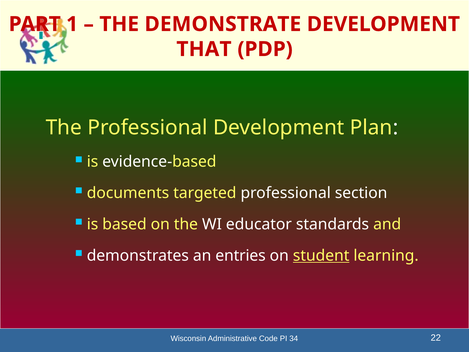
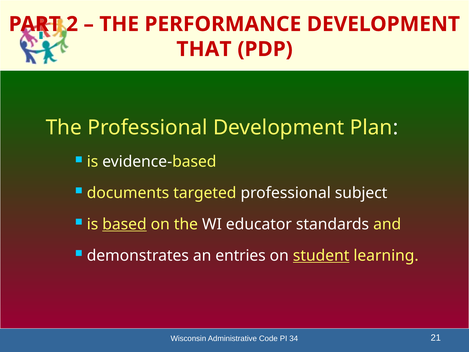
1: 1 -> 2
DEMONSTRATE: DEMONSTRATE -> PERFORMANCE
section: section -> subject
based underline: none -> present
22: 22 -> 21
